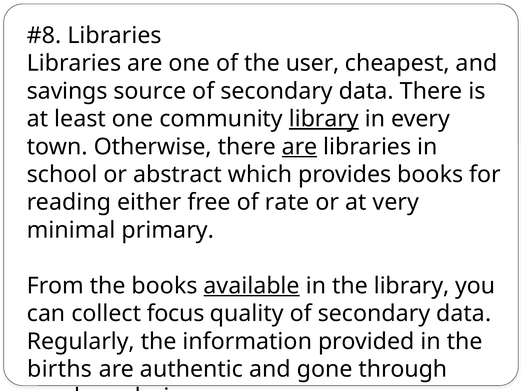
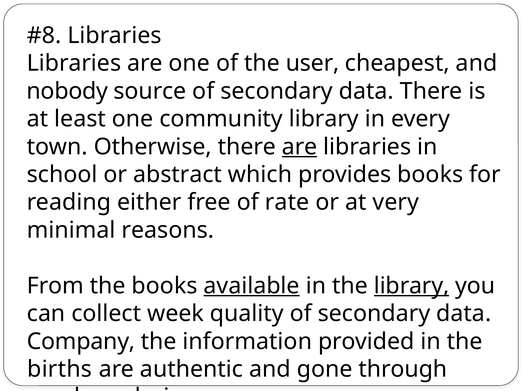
savings: savings -> nobody
library at (324, 119) underline: present -> none
primary: primary -> reasons
library at (412, 286) underline: none -> present
focus: focus -> week
Regularly: Regularly -> Company
